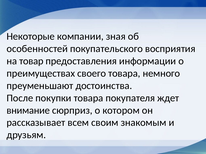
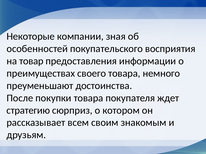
внимание: внимание -> стратегию
